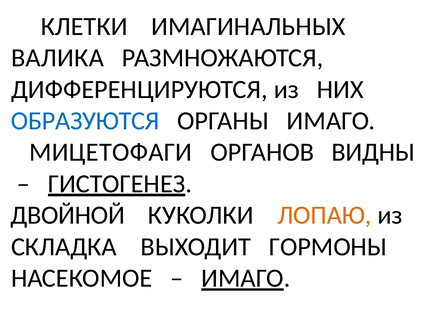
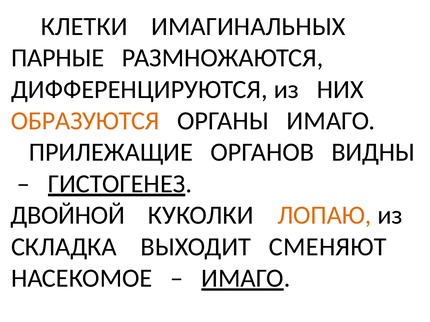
ВАЛИКА: ВАЛИКА -> ПАРНЫЕ
ОБРАЗУЮТСЯ colour: blue -> orange
МИЦЕТОФАГИ: МИЦЕТОФАГИ -> ПРИЛЕЖАЩИЕ
ГОРМОНЫ: ГОРМОНЫ -> СМЕНЯЮТ
